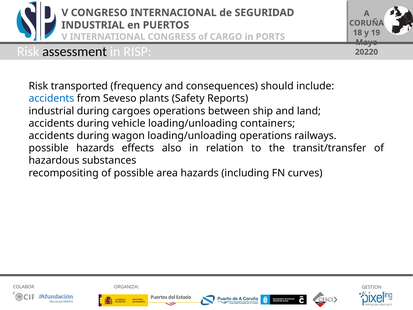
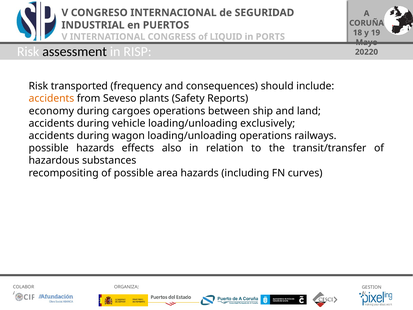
CARGO: CARGO -> LIQUID
accidents at (51, 98) colour: blue -> orange
industrial at (51, 111): industrial -> economy
containers: containers -> exclusively
